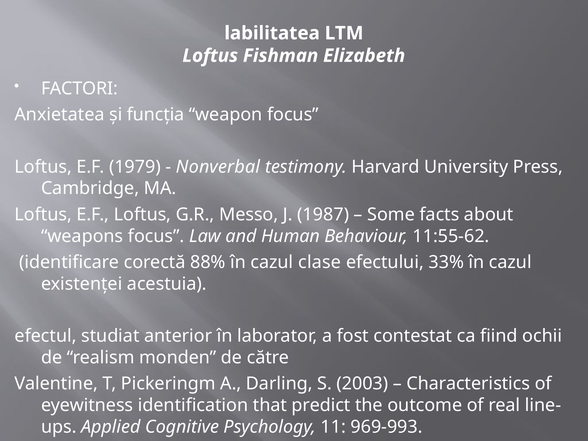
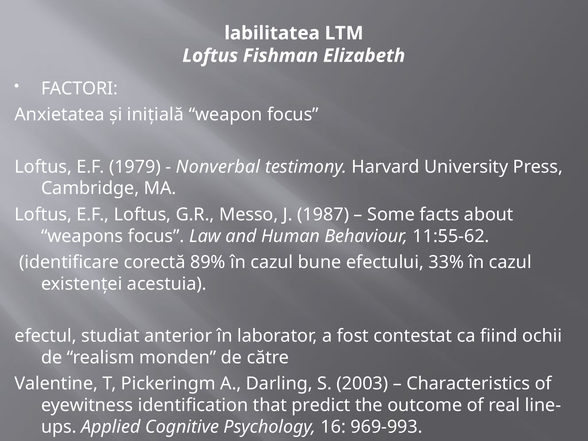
funcţia: funcţia -> iniţială
88%: 88% -> 89%
clase: clase -> bune
11: 11 -> 16
